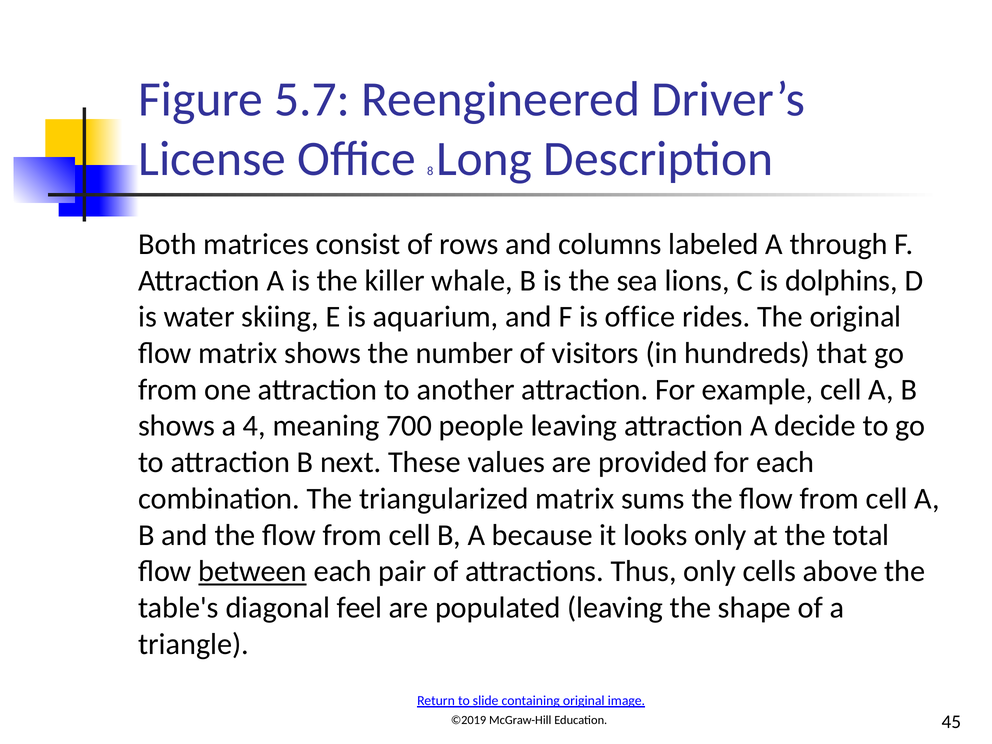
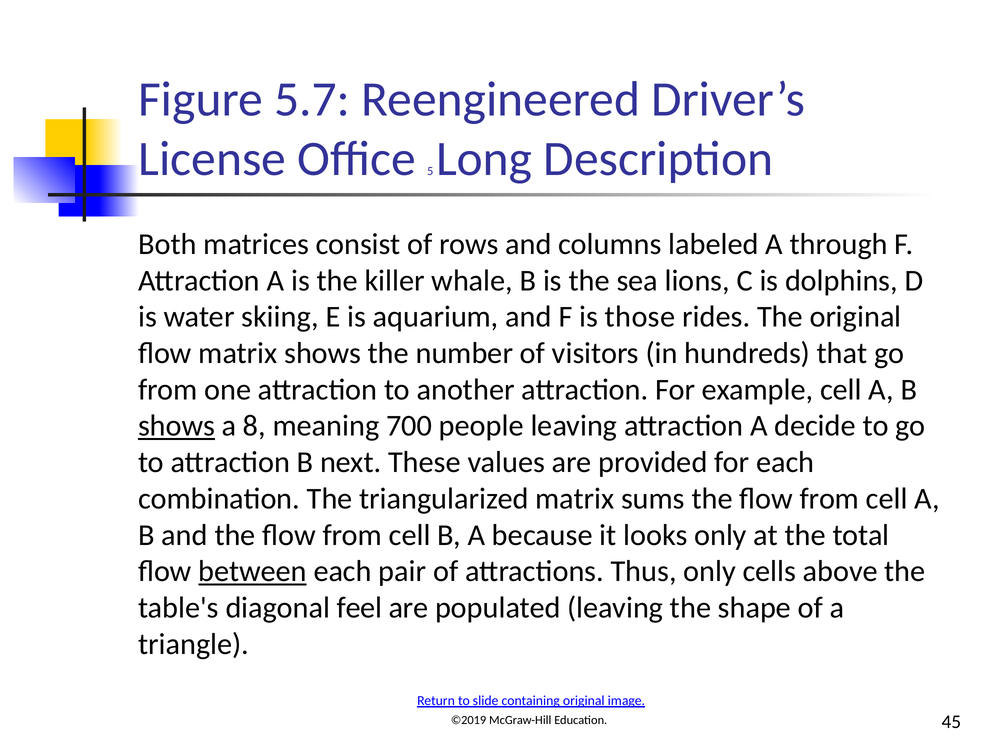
8: 8 -> 5
is office: office -> those
shows at (177, 426) underline: none -> present
4: 4 -> 8
